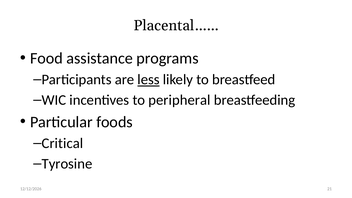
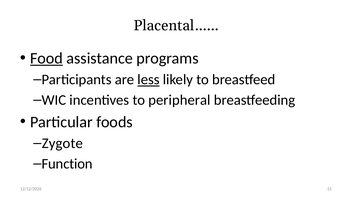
Food underline: none -> present
Critical: Critical -> Zygote
Tyrosine: Tyrosine -> Function
